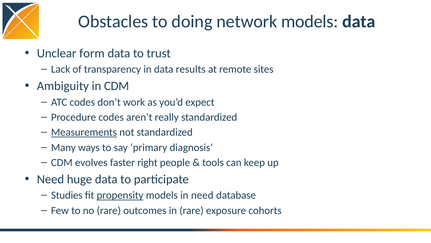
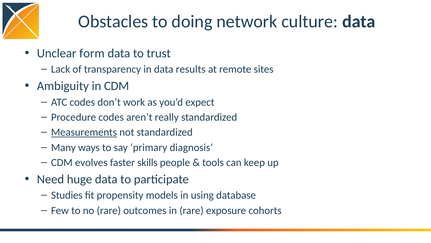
network models: models -> culture
right: right -> skills
propensity underline: present -> none
in need: need -> using
